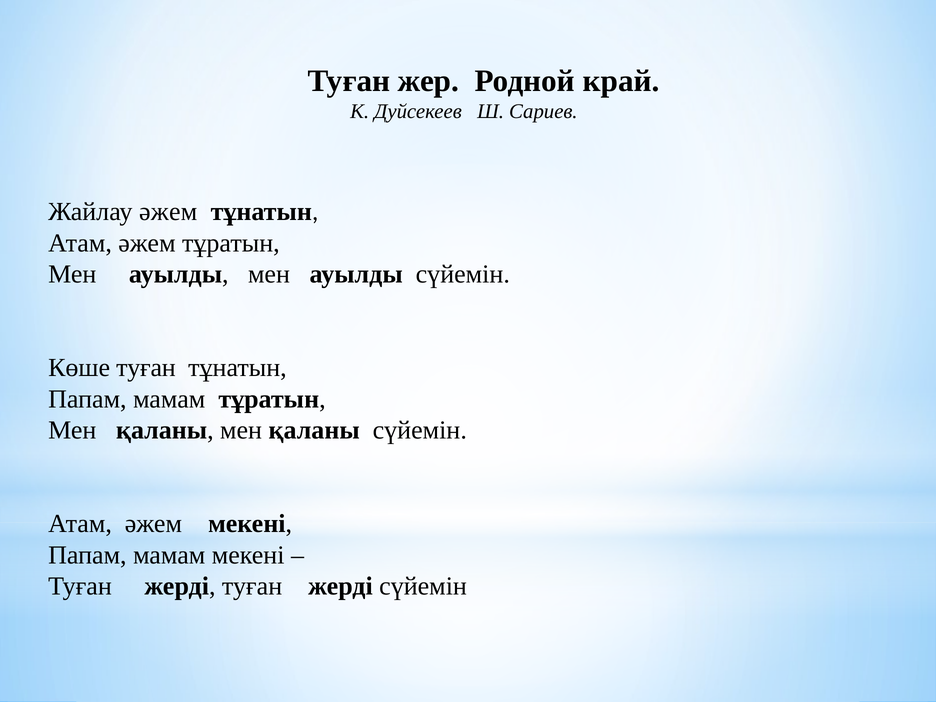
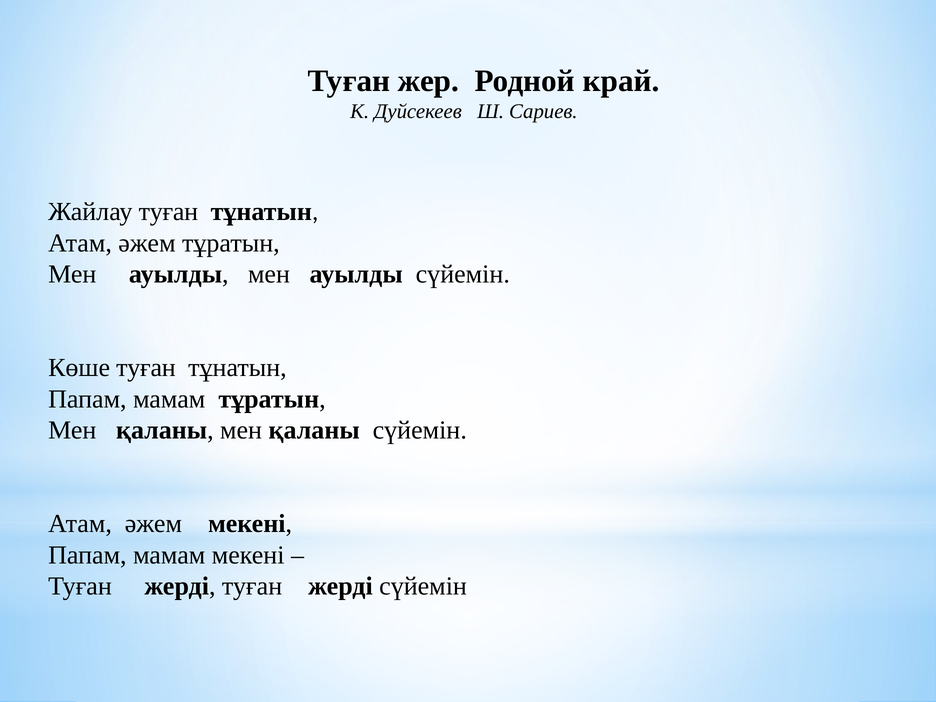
Жайлау әжем: әжем -> туған
